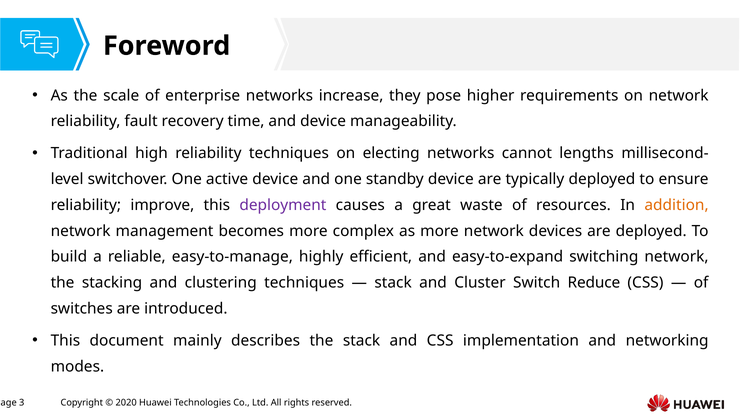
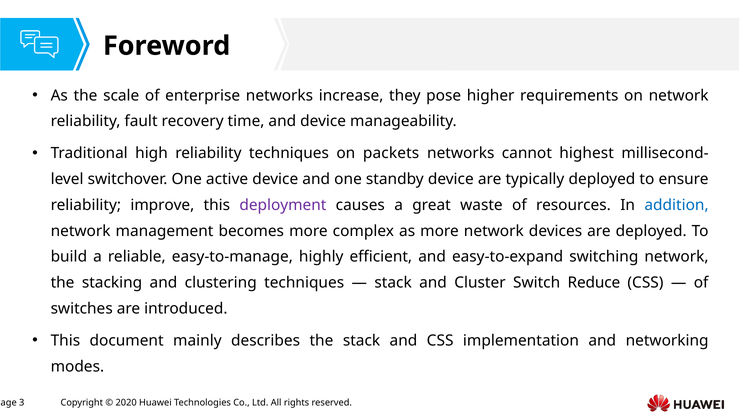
electing: electing -> packets
lengths: lengths -> highest
addition colour: orange -> blue
